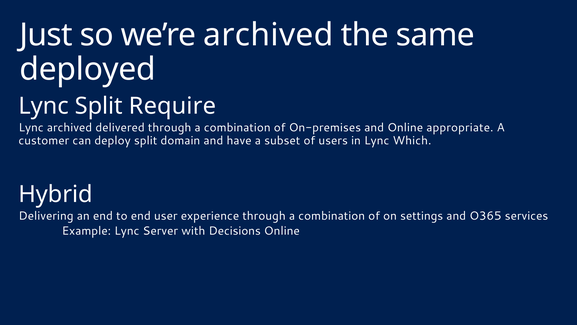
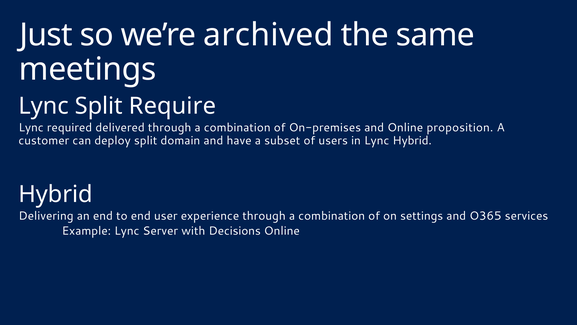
deployed: deployed -> meetings
Lync archived: archived -> required
appropriate: appropriate -> proposition
Lync Which: Which -> Hybrid
